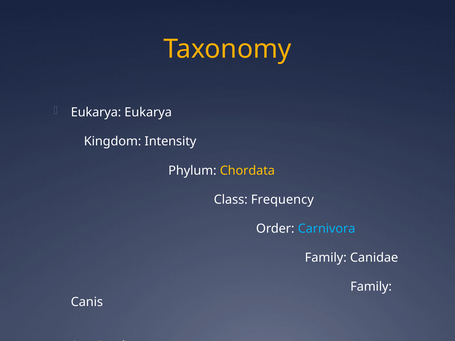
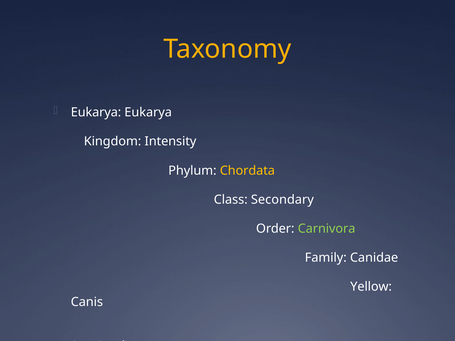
Frequency: Frequency -> Secondary
Carnivora colour: light blue -> light green
Family at (371, 287): Family -> Yellow
